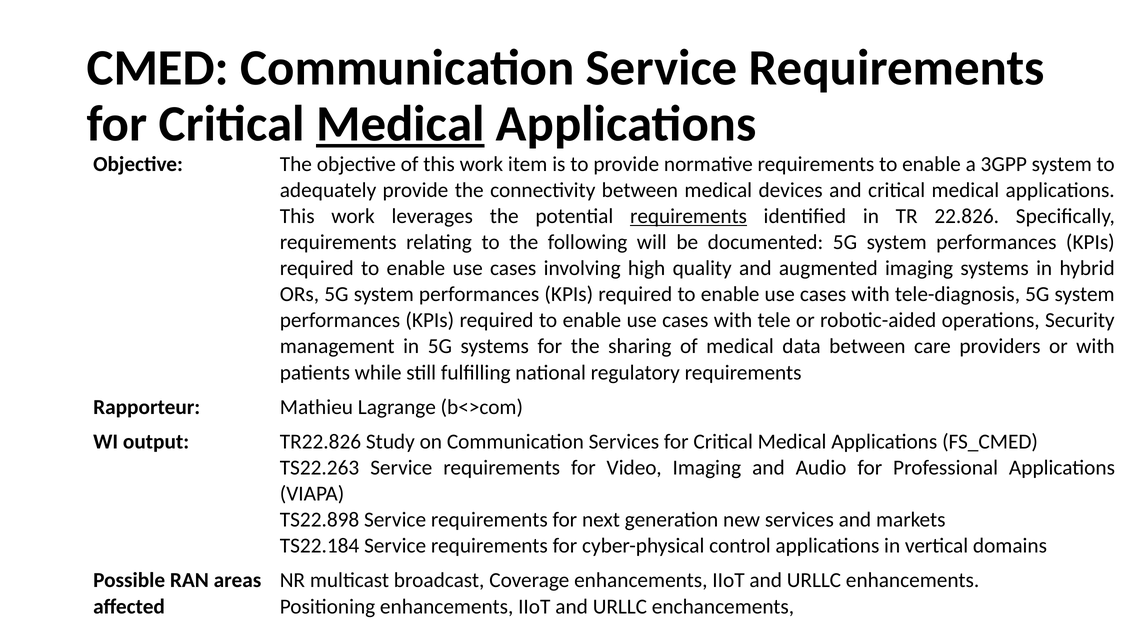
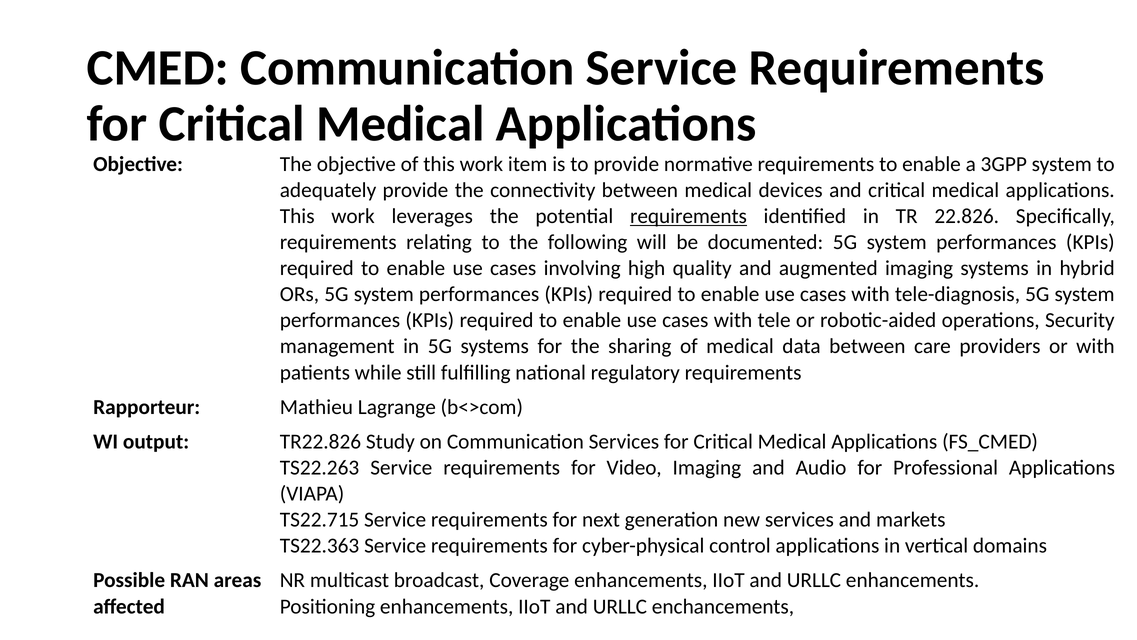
Medical at (400, 124) underline: present -> none
TS22.898: TS22.898 -> TS22.715
TS22.184: TS22.184 -> TS22.363
